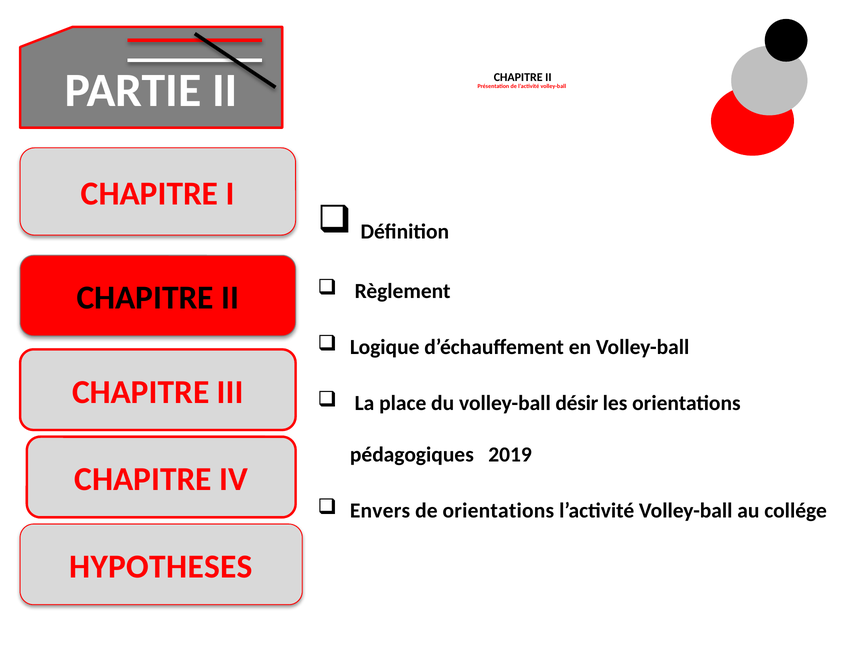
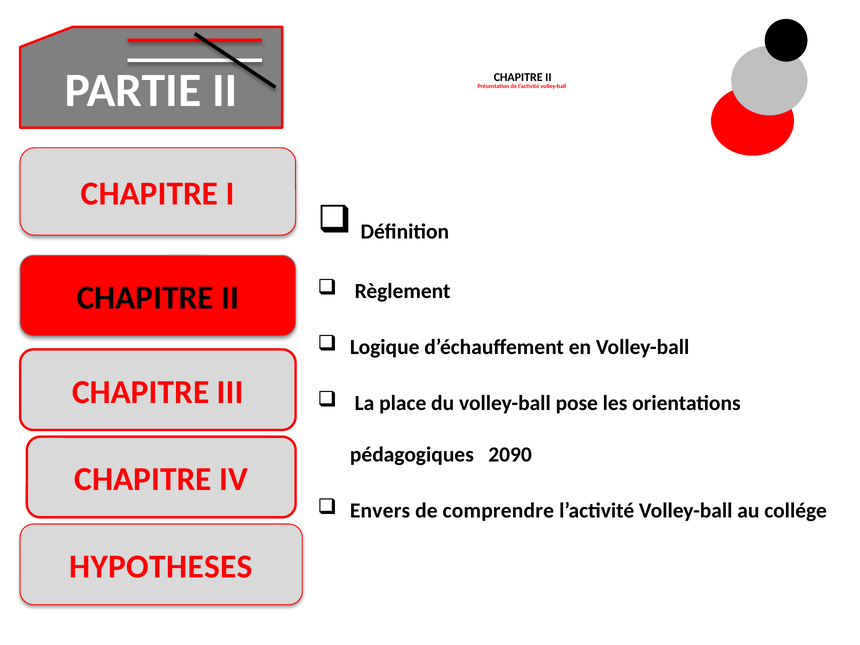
désir: désir -> pose
2019: 2019 -> 2090
de orientations: orientations -> comprendre
